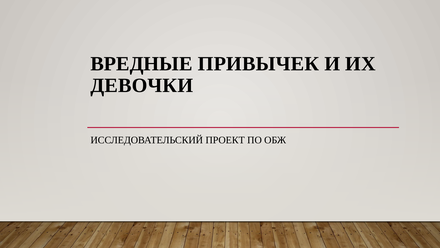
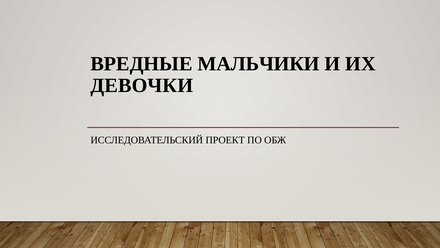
ПРИВЫЧЕК: ПРИВЫЧЕК -> МАЛЬЧИКИ
